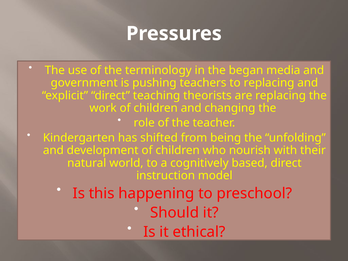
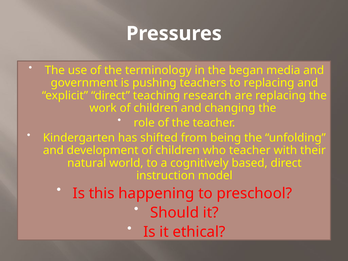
theorists: theorists -> research
who nourish: nourish -> teacher
